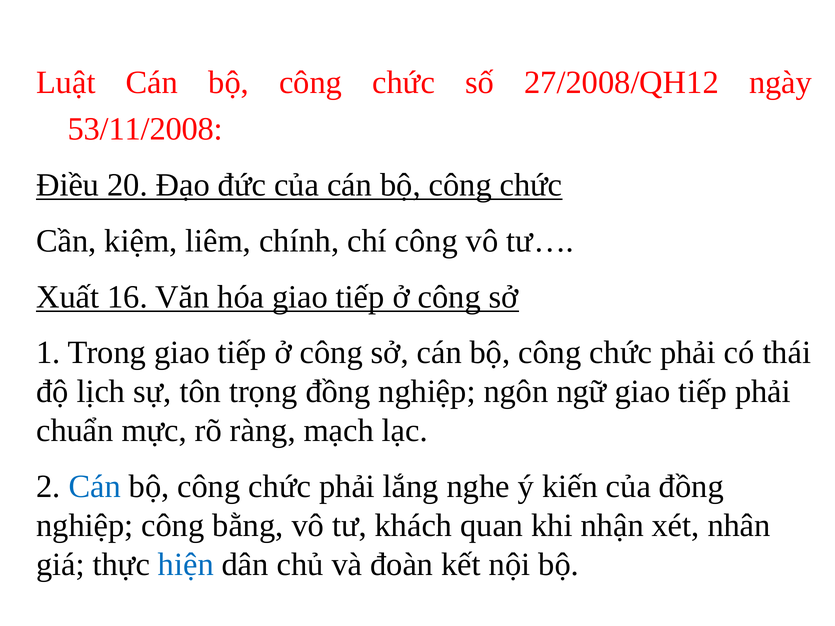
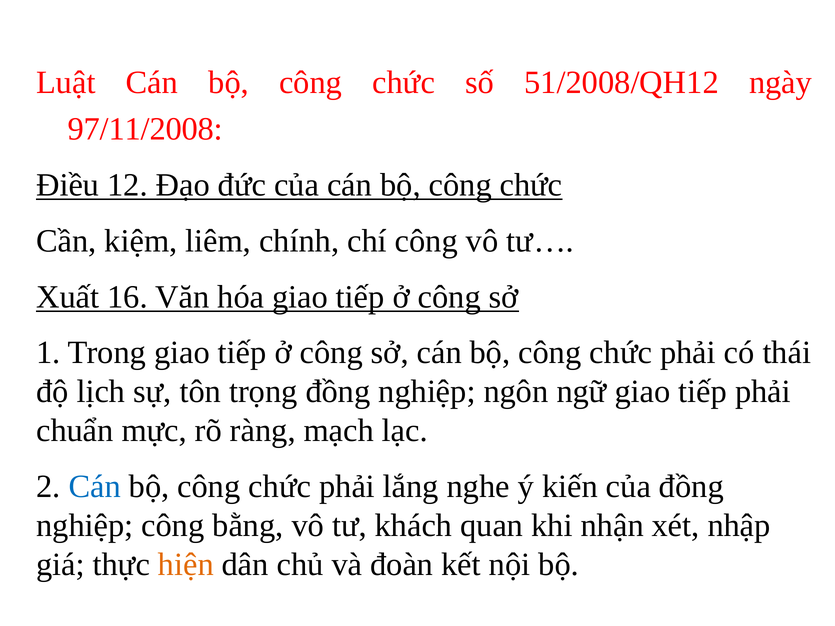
27/2008/QH12: 27/2008/QH12 -> 51/2008/QH12
53/11/2008: 53/11/2008 -> 97/11/2008
20: 20 -> 12
nhân: nhân -> nhập
hiện colour: blue -> orange
